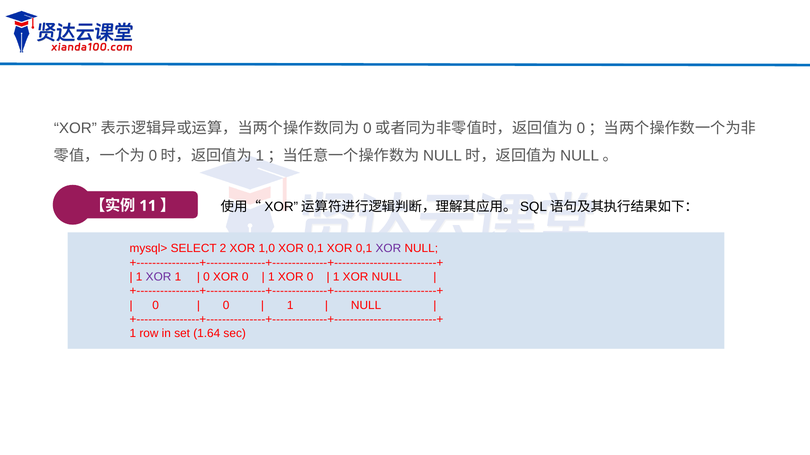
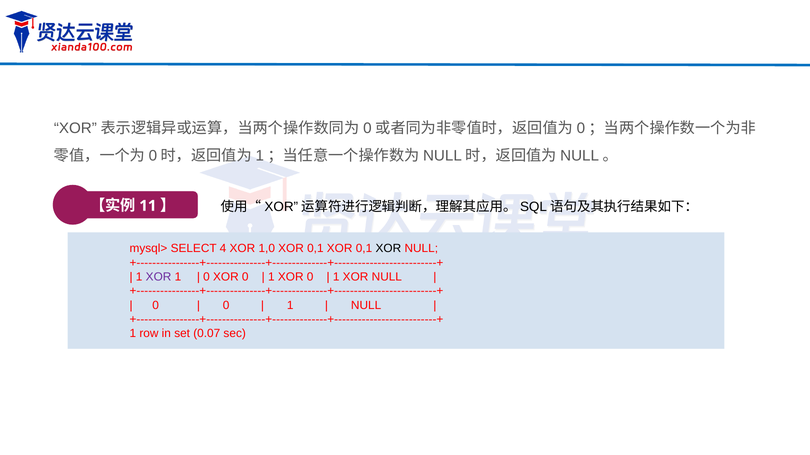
2: 2 -> 4
XOR at (388, 249) colour: purple -> black
1.64: 1.64 -> 0.07
